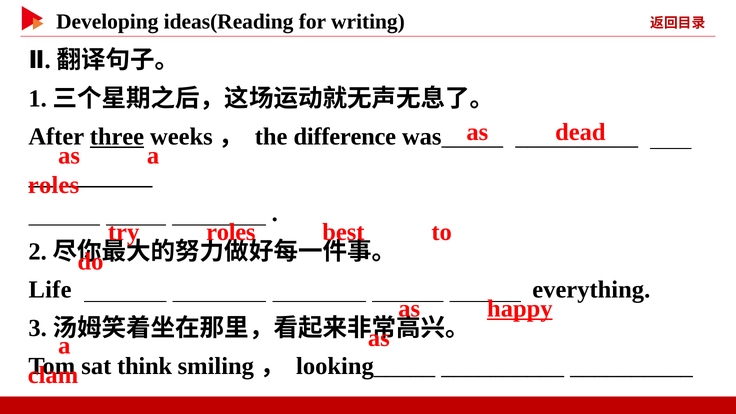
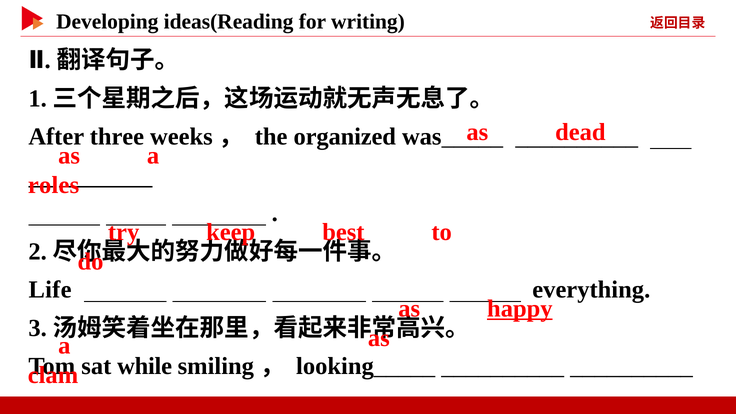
three underline: present -> none
difference: difference -> organized
try roles: roles -> keep
think: think -> while
